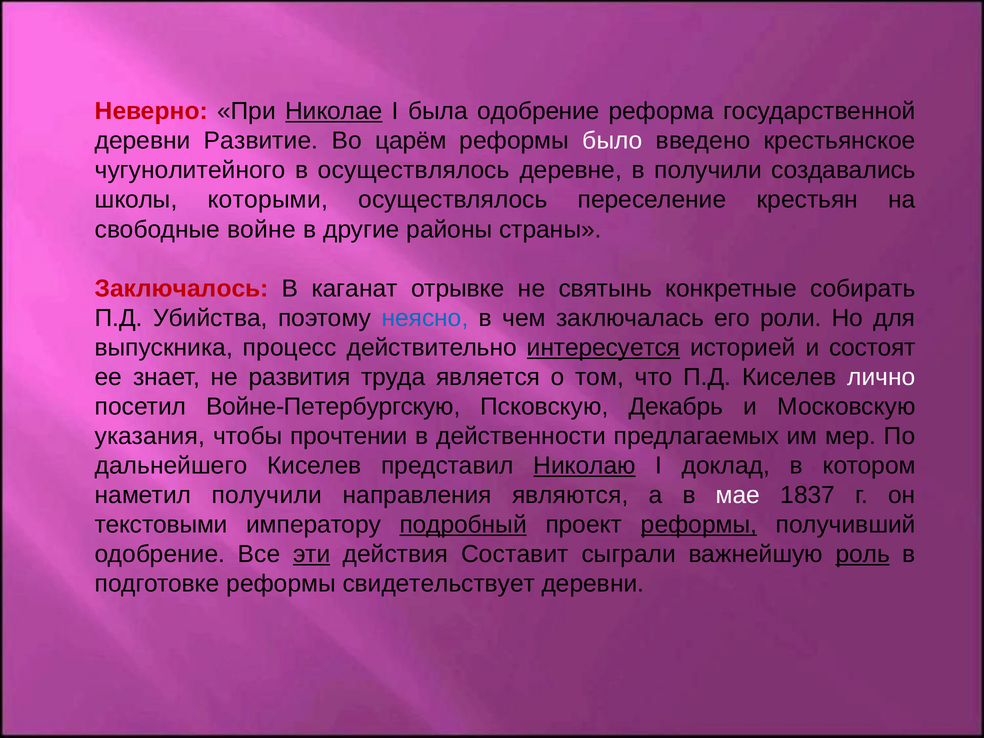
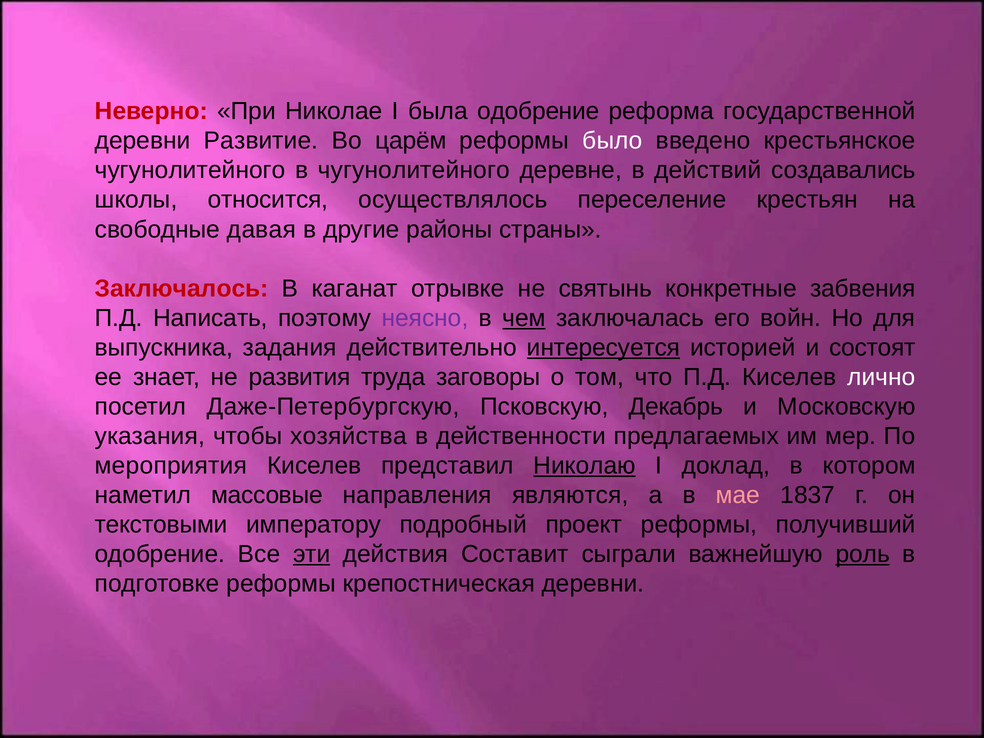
Николае underline: present -> none
в осуществлялось: осуществлялось -> чугунолитейного
в получили: получили -> действий
которыми: которыми -> относится
войне: войне -> давая
собирать: собирать -> забвения
Убийства: Убийства -> Написать
неясно colour: blue -> purple
чем underline: none -> present
роли: роли -> войн
процесс: процесс -> задания
является: является -> заговоры
Войне-Петербургскую: Войне-Петербургскую -> Даже-Петербургскую
прочтении: прочтении -> хозяйства
дальнейшего: дальнейшего -> мероприятия
наметил получили: получили -> массовые
мае colour: white -> pink
подробный underline: present -> none
реформы at (699, 525) underline: present -> none
свидетельствует: свидетельствует -> крепостническая
